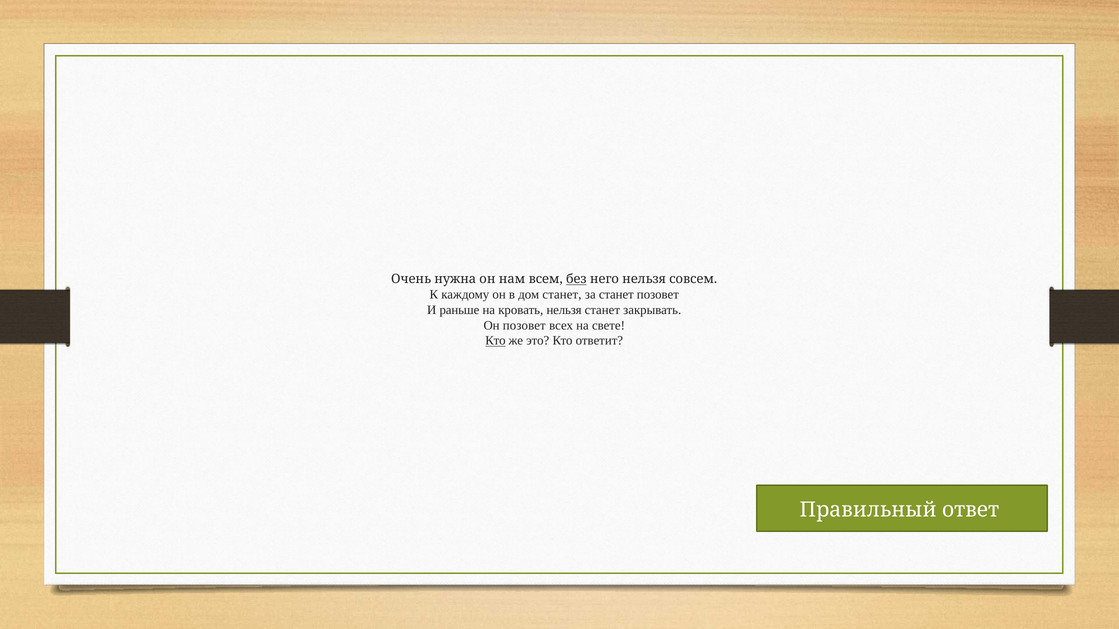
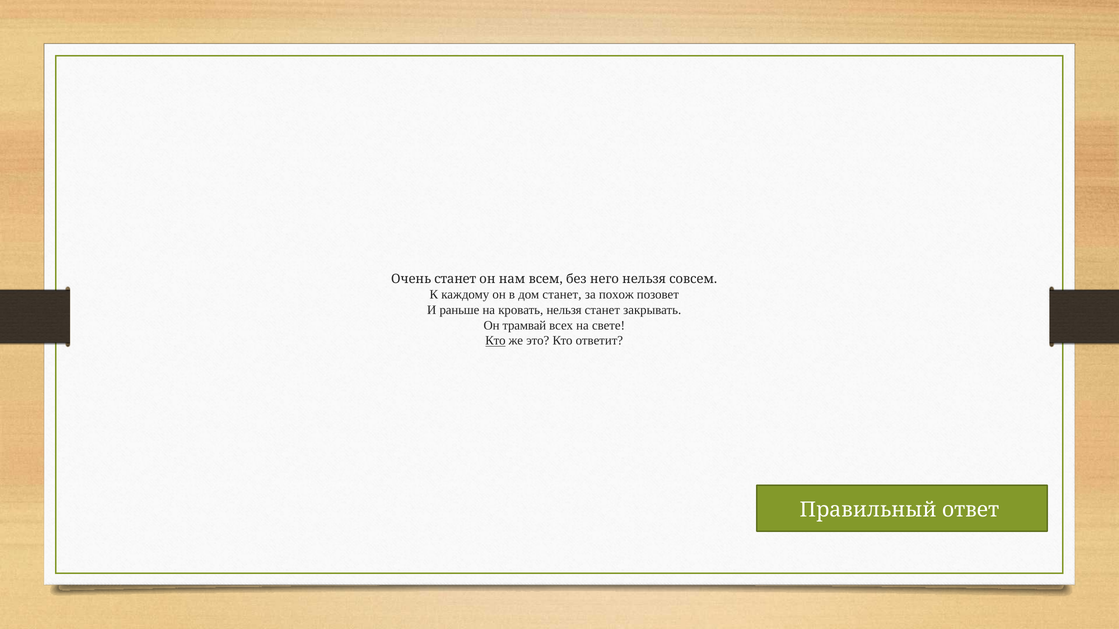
Очень нужна: нужна -> станет
без underline: present -> none
за станет: станет -> похож
Он позовет: позовет -> трамвай
